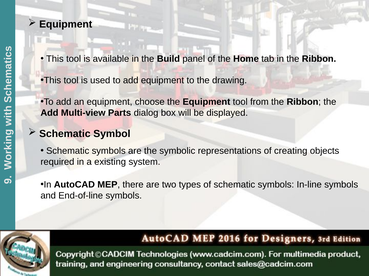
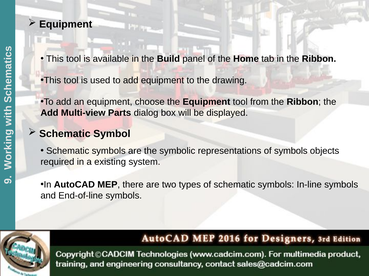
of creating: creating -> symbols
